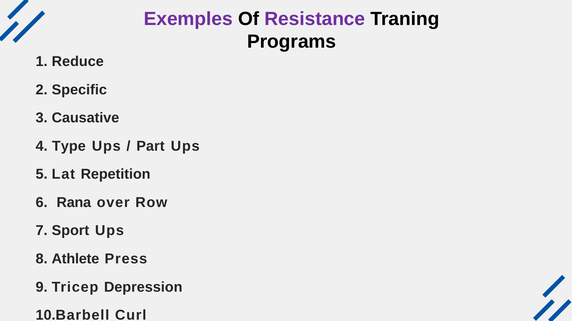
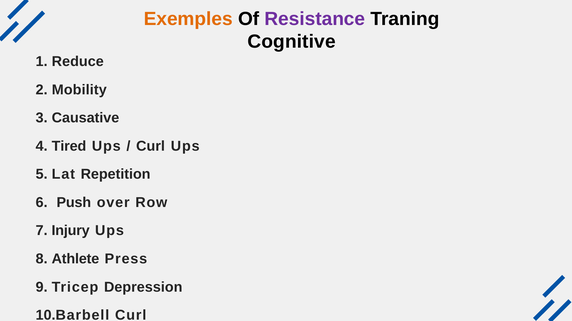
Exemples colour: purple -> orange
Programs: Programs -> Cognitive
Specific: Specific -> Mobility
Type: Type -> Tired
Part at (151, 146): Part -> Curl
Rana: Rana -> Push
Sport: Sport -> Injury
